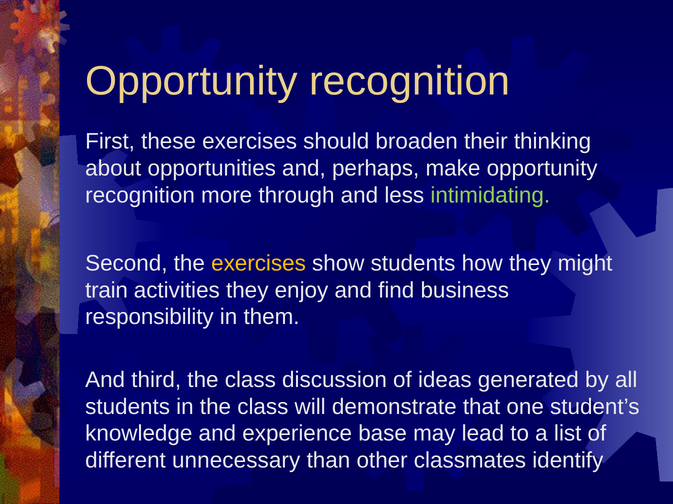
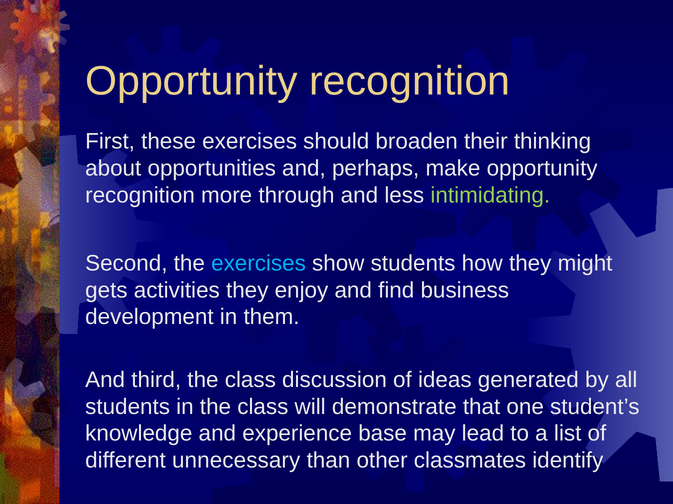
exercises at (259, 264) colour: yellow -> light blue
train: train -> gets
responsibility: responsibility -> development
